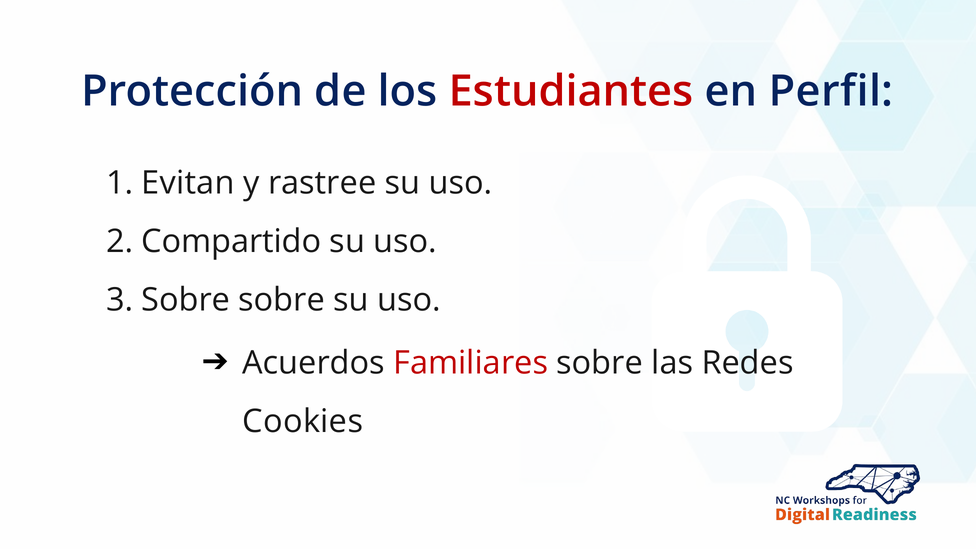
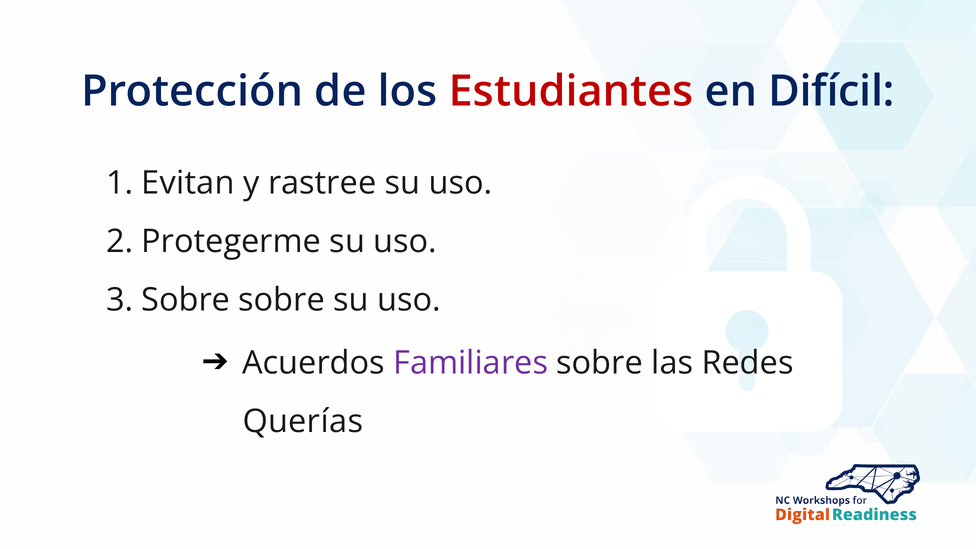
Perfil: Perfil -> Difícil
Compartido: Compartido -> Protegerme
Familiares colour: red -> purple
Cookies: Cookies -> Querías
